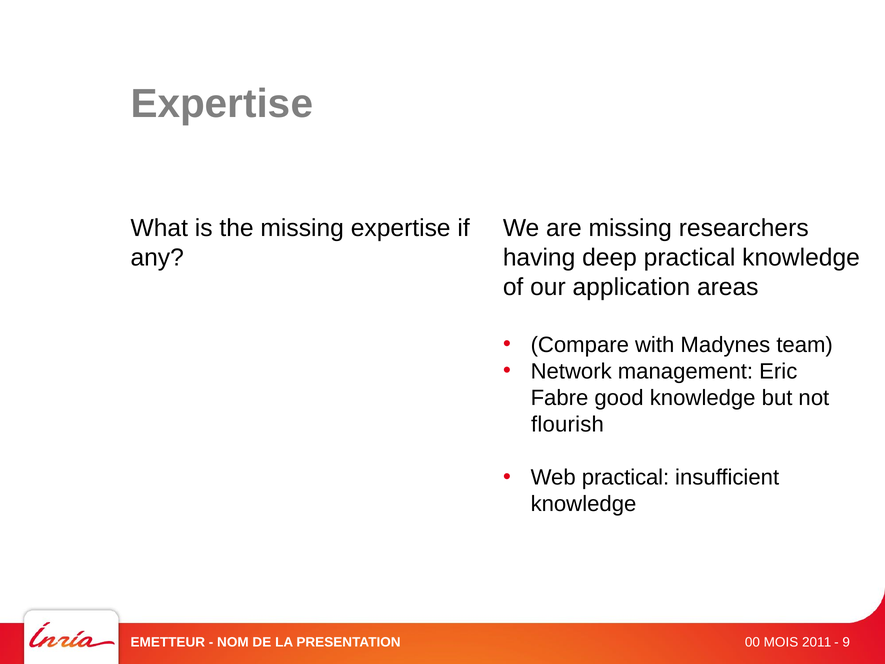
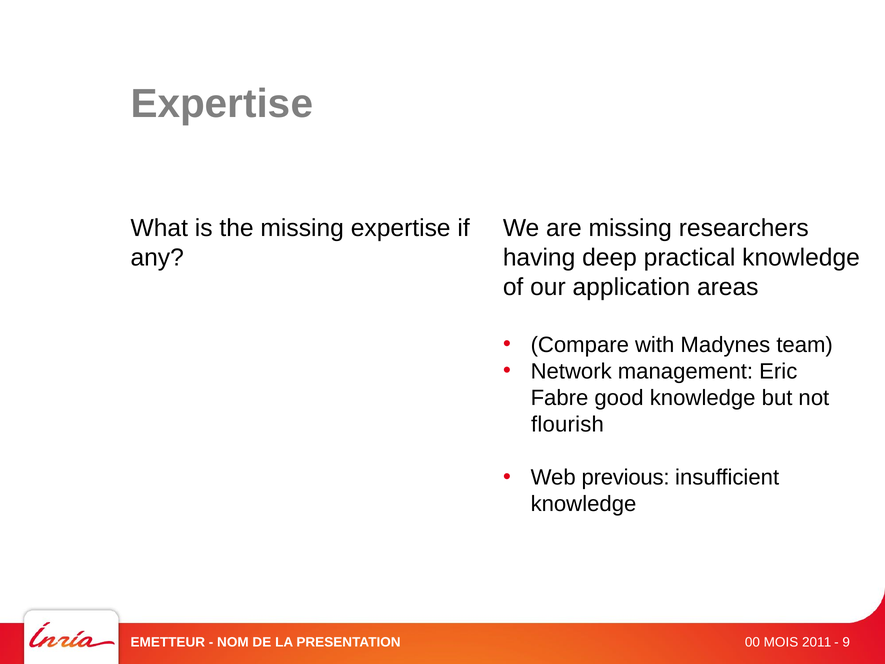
Web practical: practical -> previous
